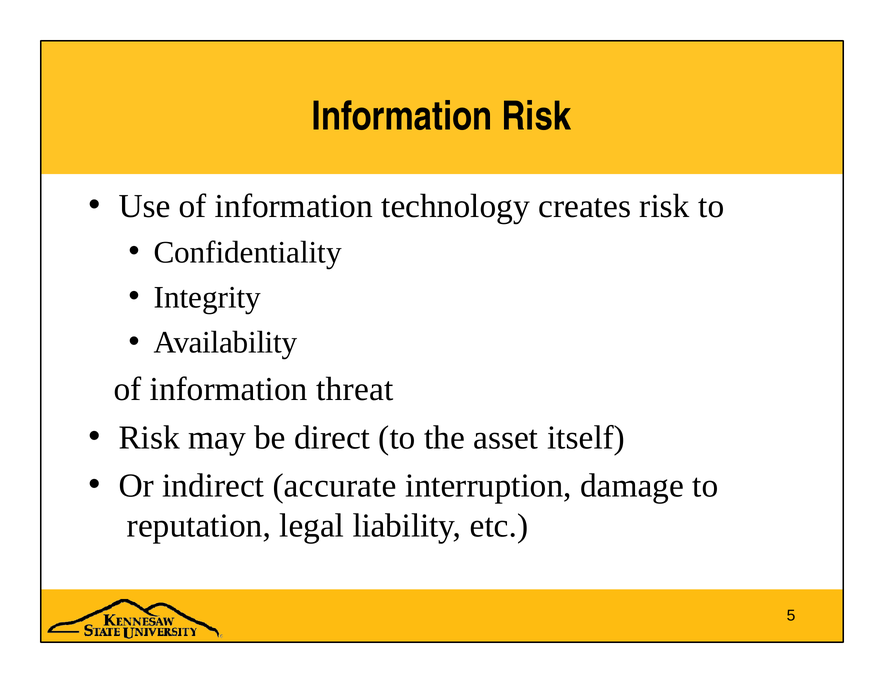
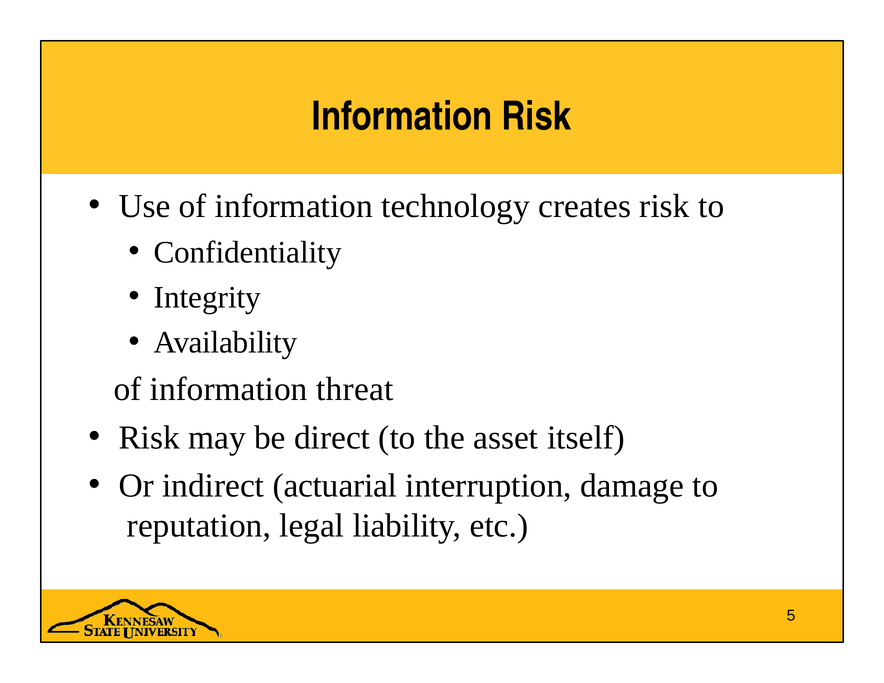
accurate: accurate -> actuarial
